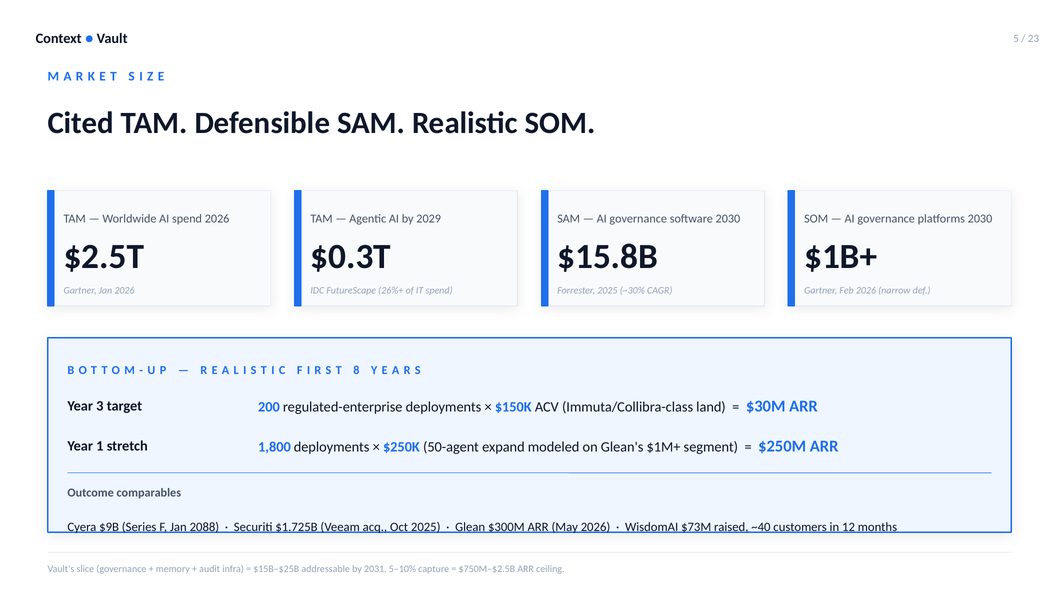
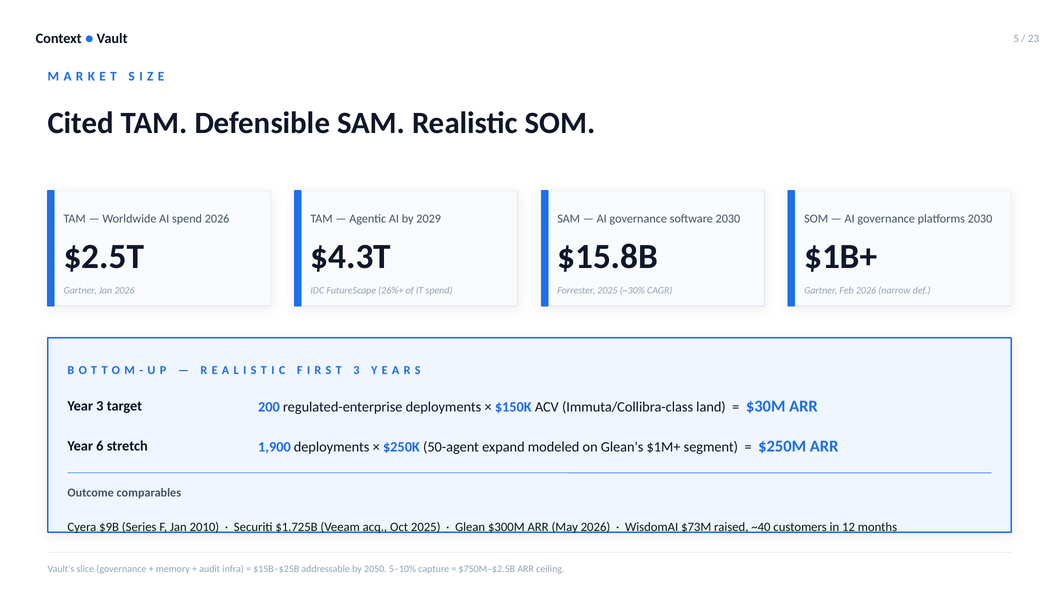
$0.3T: $0.3T -> $4.3T
8 at (356, 370): 8 -> 3
1: 1 -> 6
1,800: 1,800 -> 1,900
2088: 2088 -> 2010
2031: 2031 -> 2050
